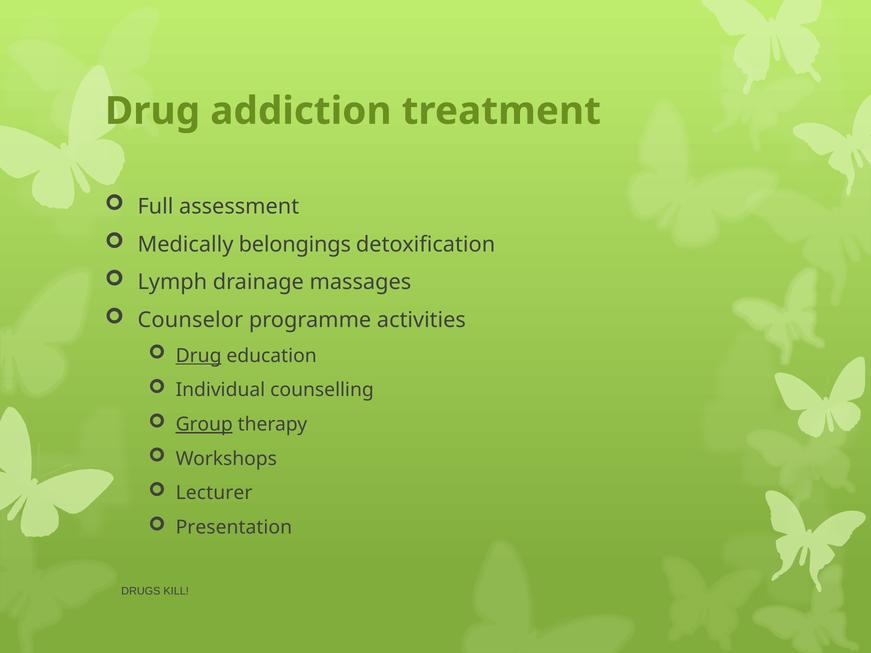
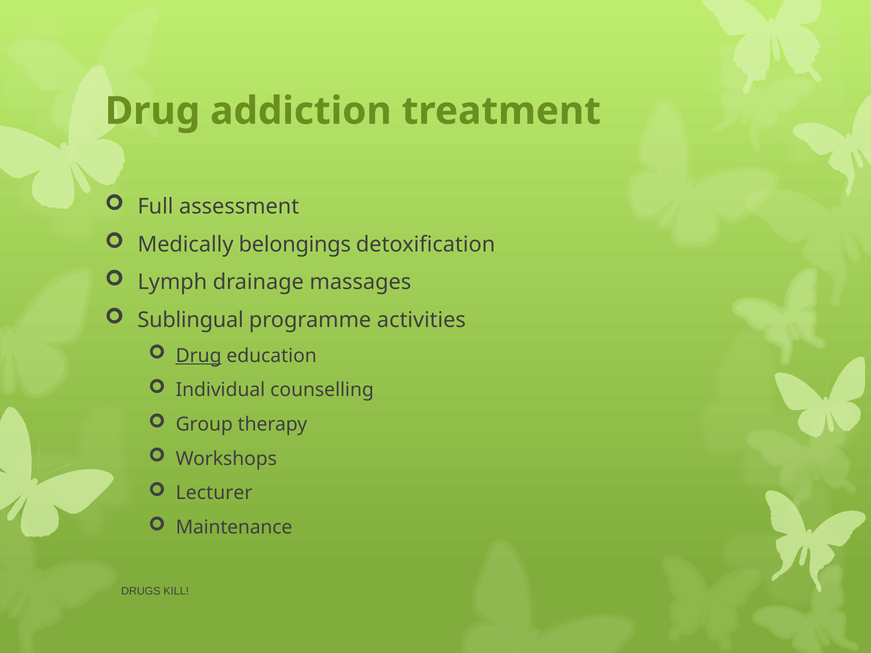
Counselor: Counselor -> Sublingual
Group underline: present -> none
Presentation: Presentation -> Maintenance
